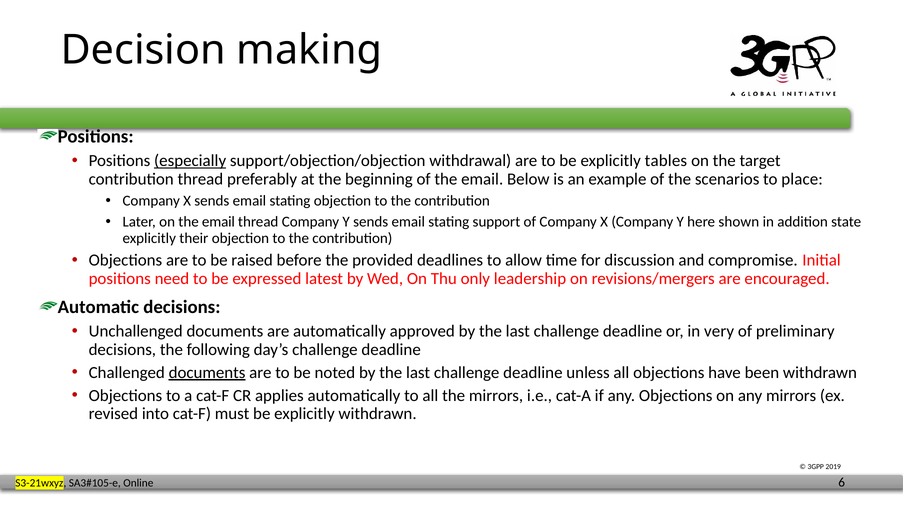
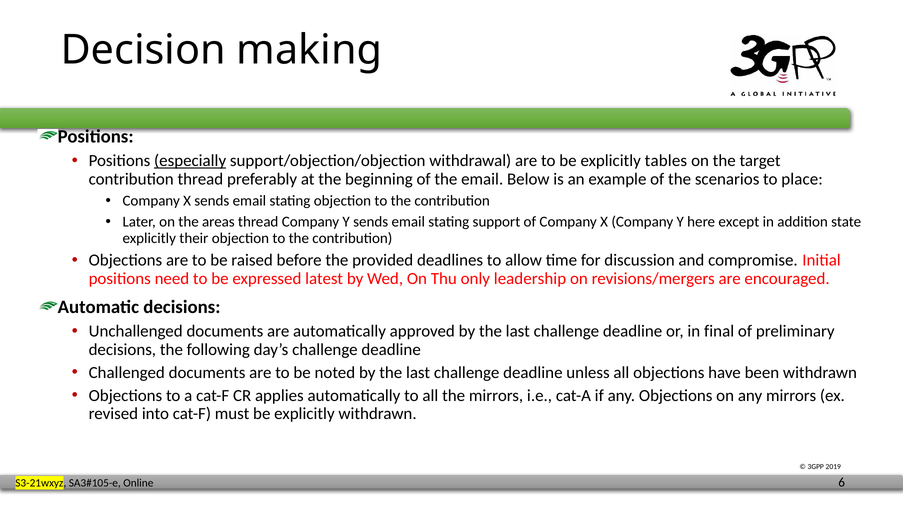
on the email: email -> areas
shown: shown -> except
very: very -> final
documents at (207, 372) underline: present -> none
